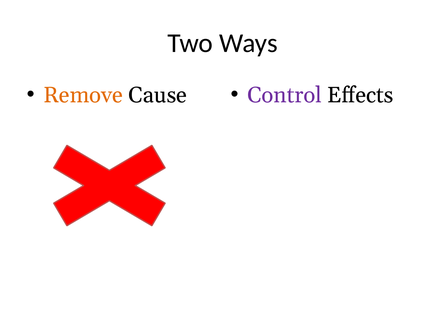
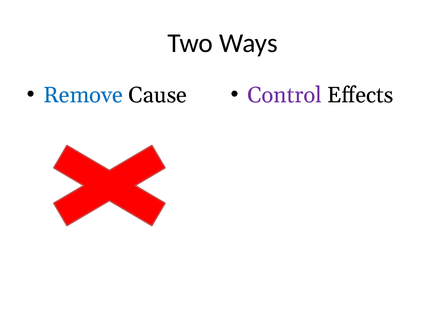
Remove colour: orange -> blue
